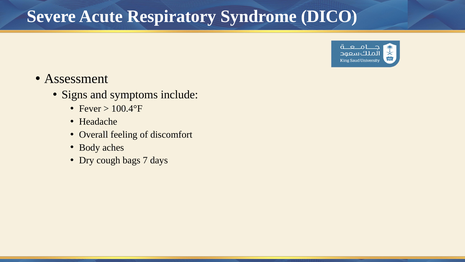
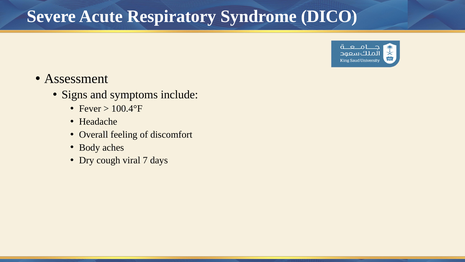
bags: bags -> viral
